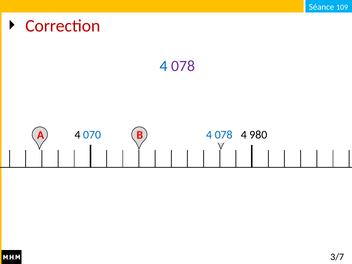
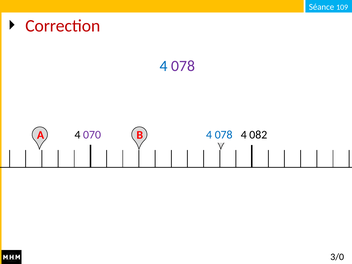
070 colour: blue -> purple
980: 980 -> 082
3/7: 3/7 -> 3/0
